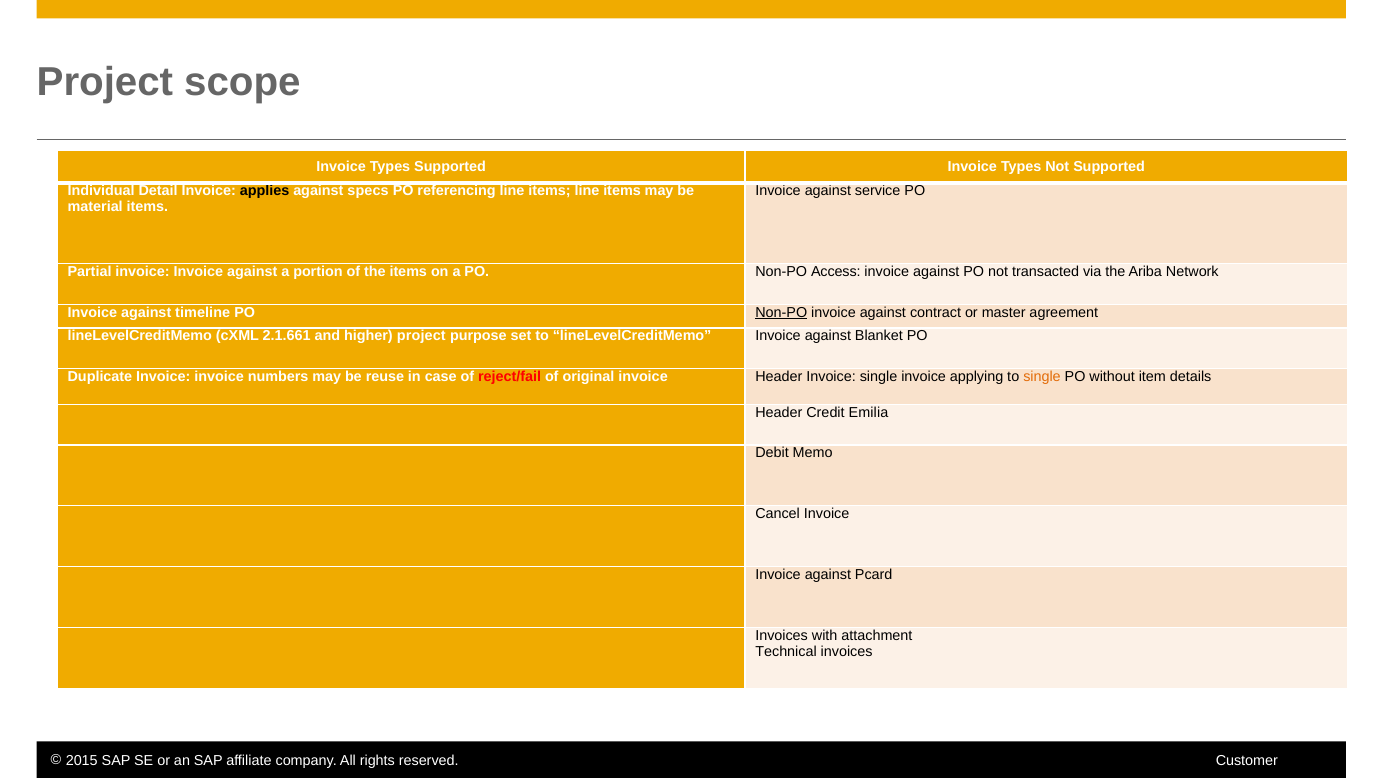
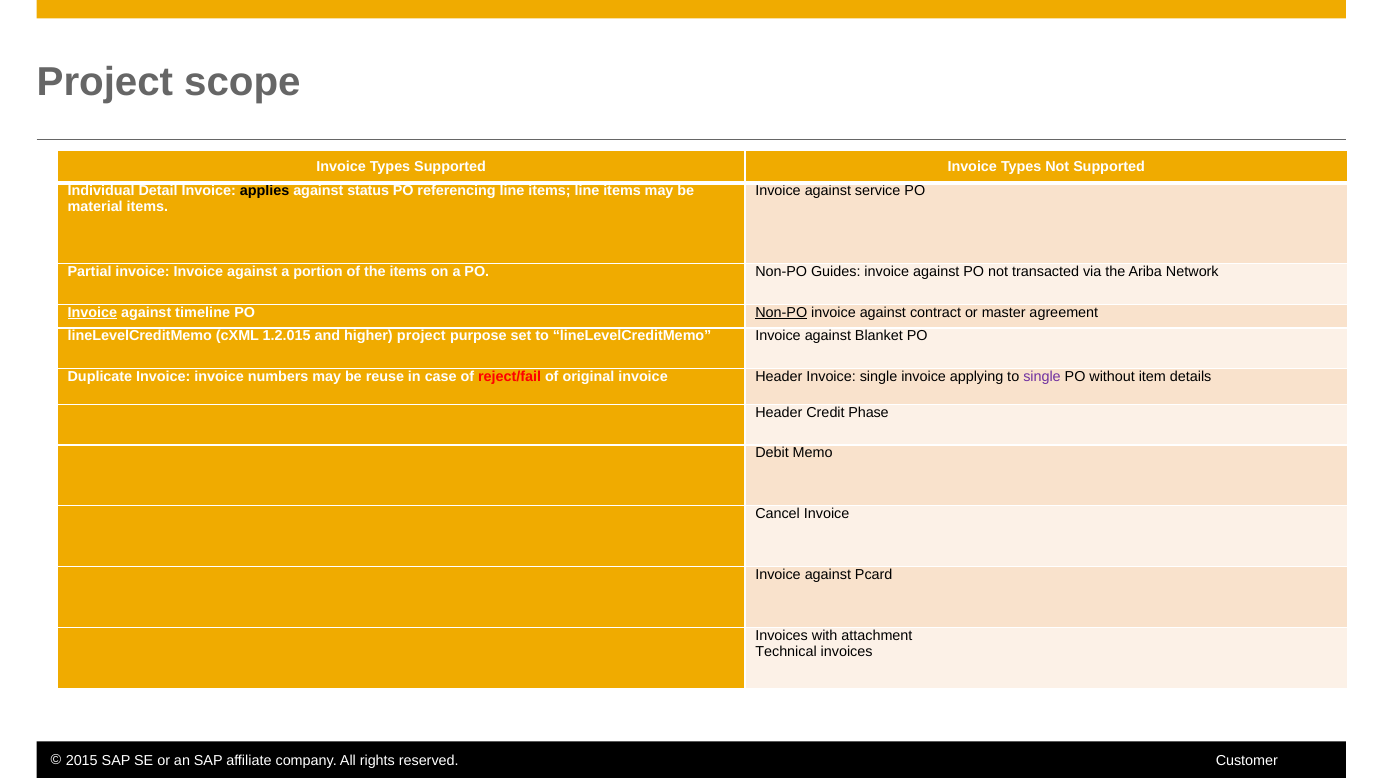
specs: specs -> status
Access: Access -> Guides
Invoice at (92, 313) underline: none -> present
2.1.661: 2.1.661 -> 1.2.015
single at (1042, 377) colour: orange -> purple
Emilia: Emilia -> Phase
